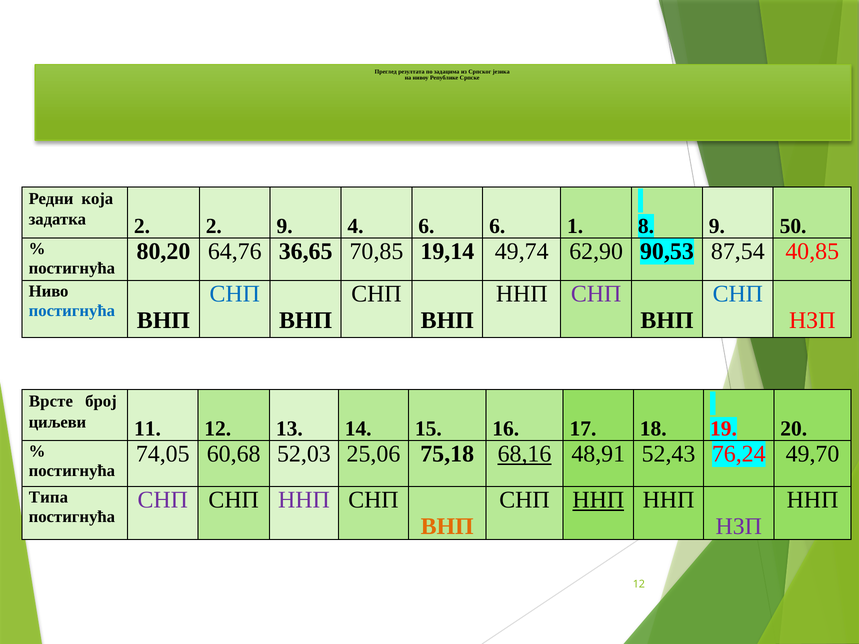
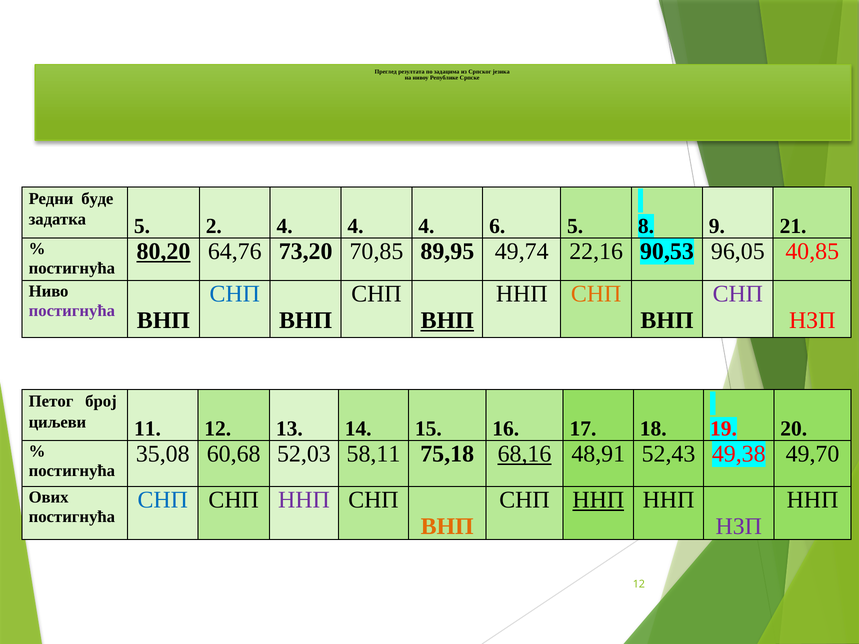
која: која -> буде
задатка 2: 2 -> 5
2 9: 9 -> 4
6 at (426, 226): 6 -> 4
6 1: 1 -> 5
50: 50 -> 21
80,20 underline: none -> present
36,65: 36,65 -> 73,20
19,14: 19,14 -> 89,95
62,90: 62,90 -> 22,16
87,54: 87,54 -> 96,05
СНП at (596, 294) colour: purple -> orange
СНП at (738, 294) colour: blue -> purple
постигнућа at (72, 311) colour: blue -> purple
ВНП at (447, 321) underline: none -> present
Врсте: Врсте -> Петог
74,05: 74,05 -> 35,08
25,06: 25,06 -> 58,11
76,24: 76,24 -> 49,38
СНП at (163, 500) colour: purple -> blue
Типа: Типа -> Ових
